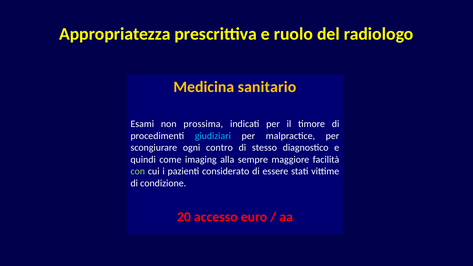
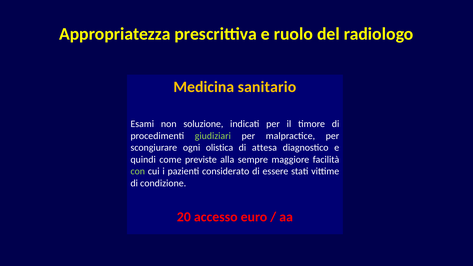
prossima: prossima -> soluzione
giudiziari colour: light blue -> light green
contro: contro -> olistica
stesso: stesso -> attesa
imaging: imaging -> previste
